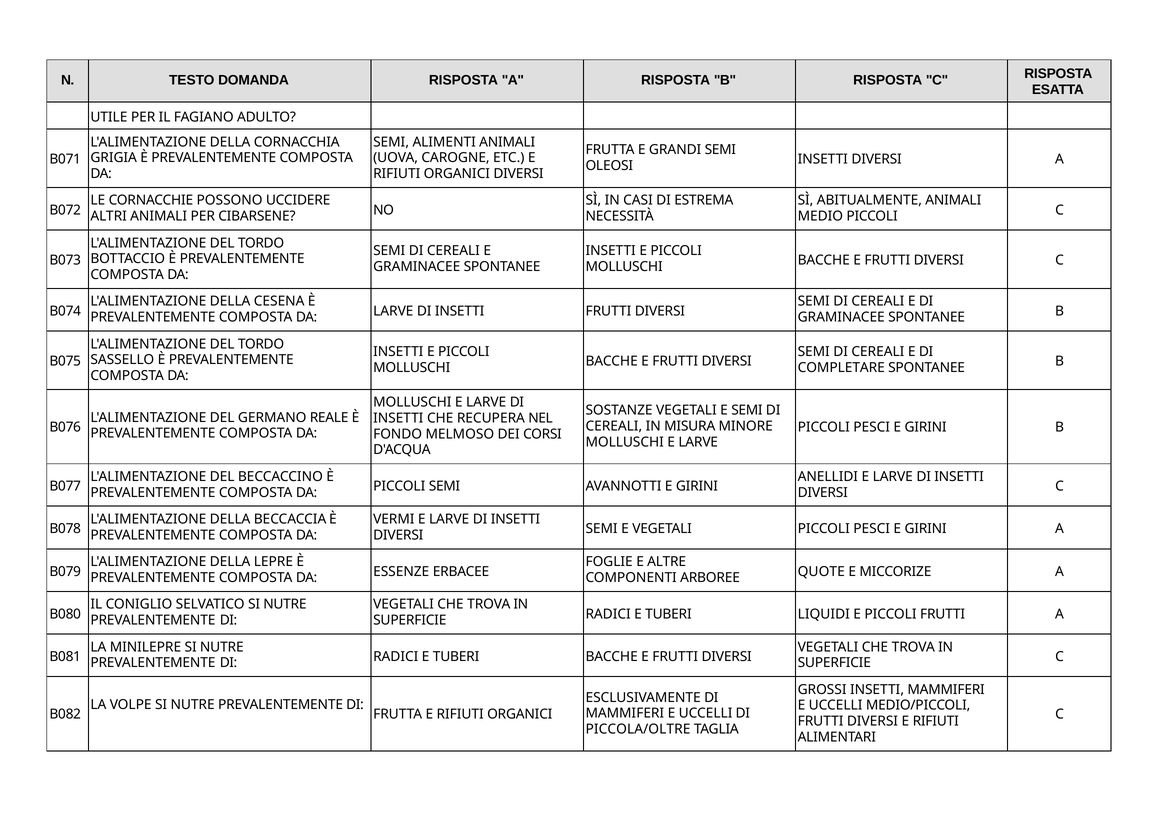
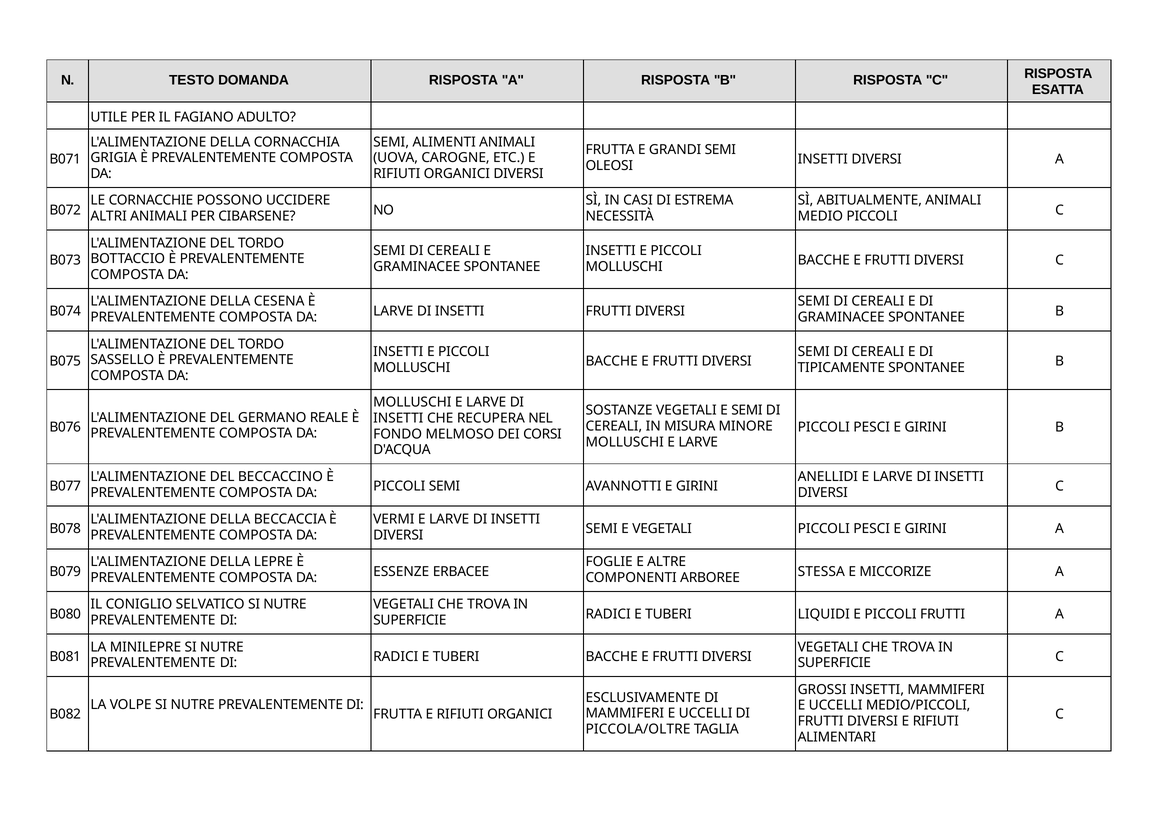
COMPLETARE: COMPLETARE -> TIPICAMENTE
QUOTE: QUOTE -> STESSA
